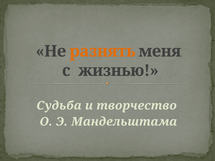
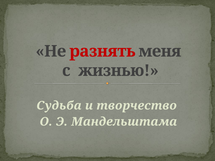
разнять colour: orange -> red
